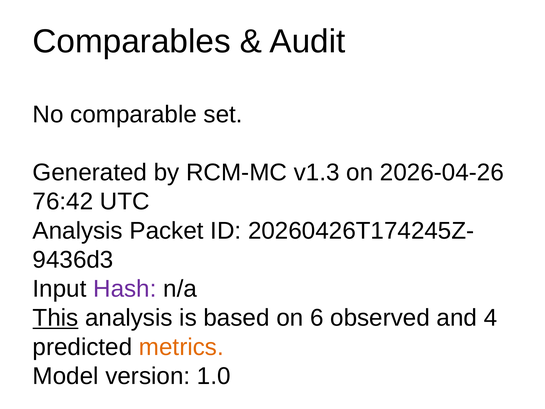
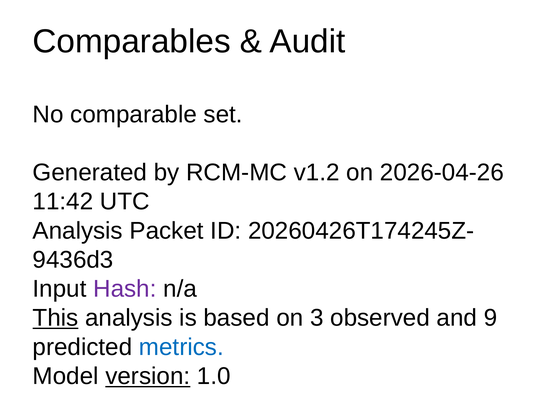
v1.3: v1.3 -> v1.2
76:42: 76:42 -> 11:42
6: 6 -> 3
4: 4 -> 9
metrics colour: orange -> blue
version underline: none -> present
